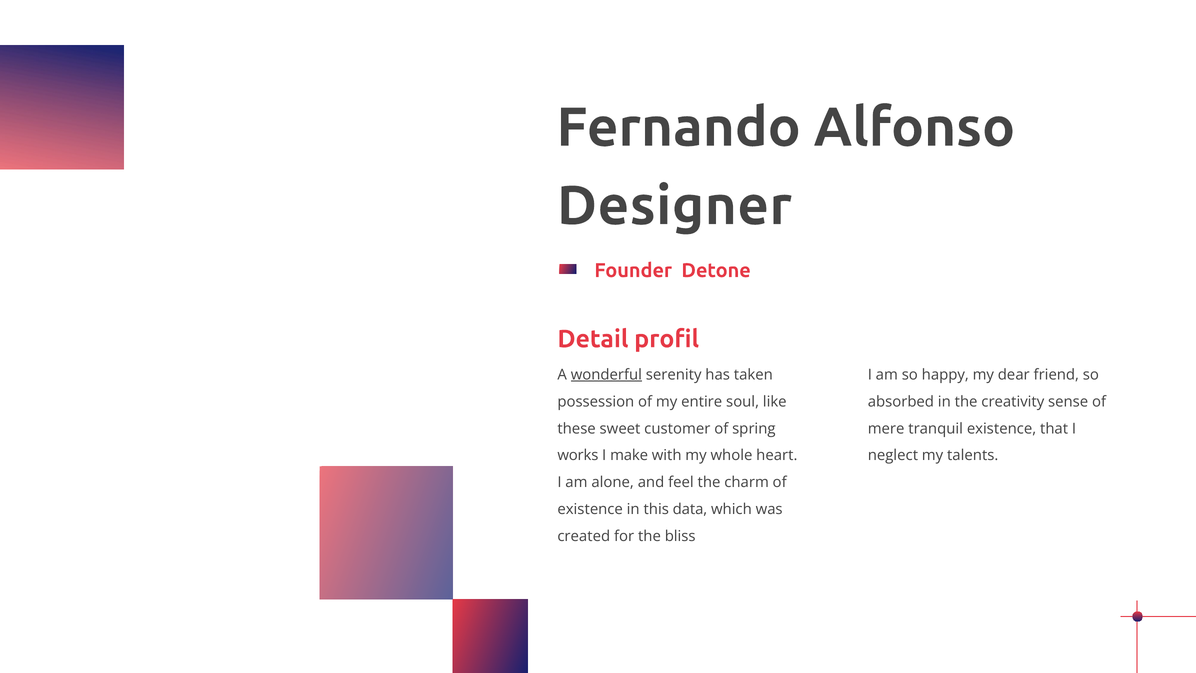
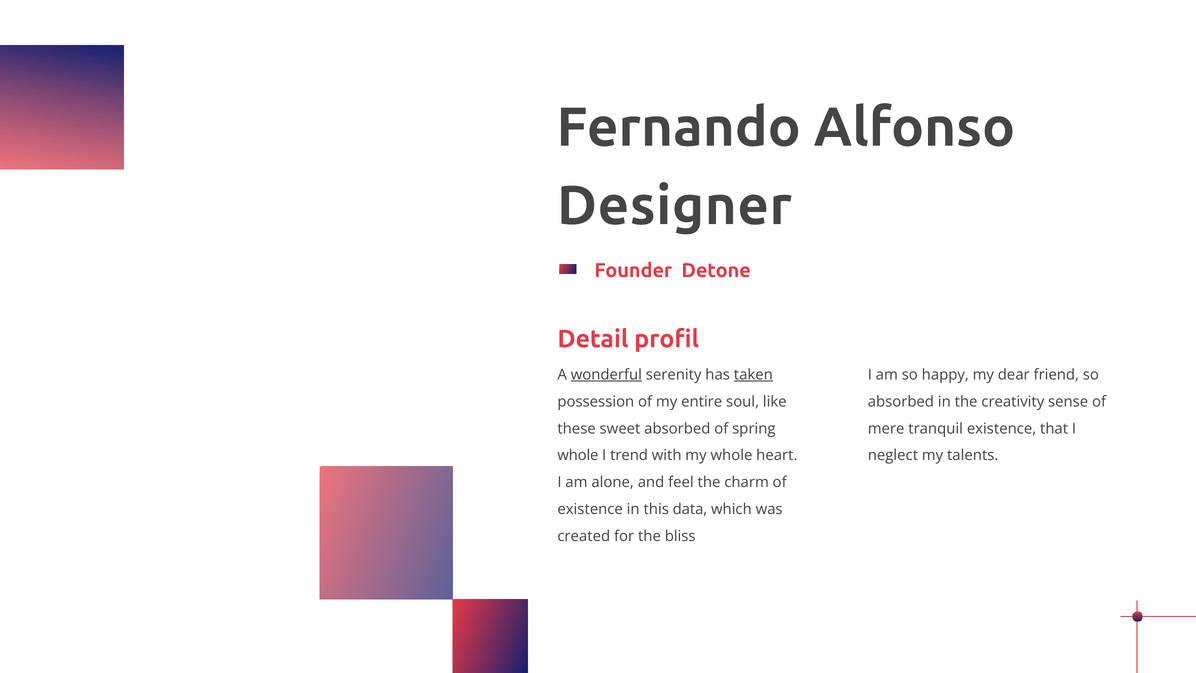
taken underline: none -> present
sweet customer: customer -> absorbed
works at (578, 455): works -> whole
make: make -> trend
